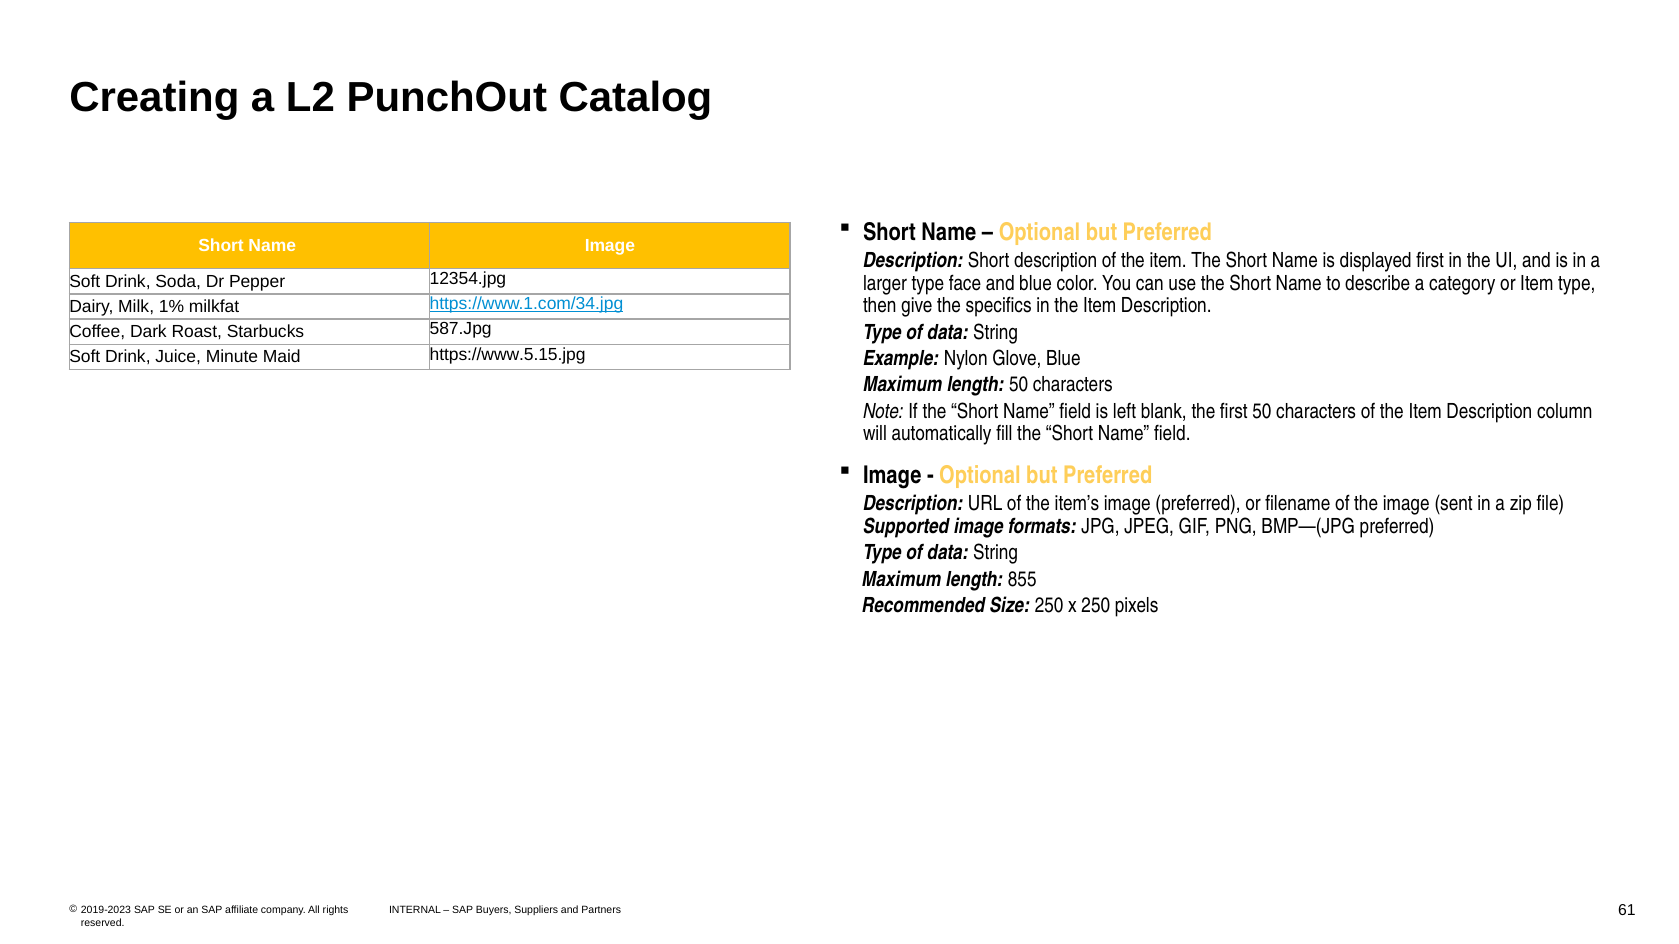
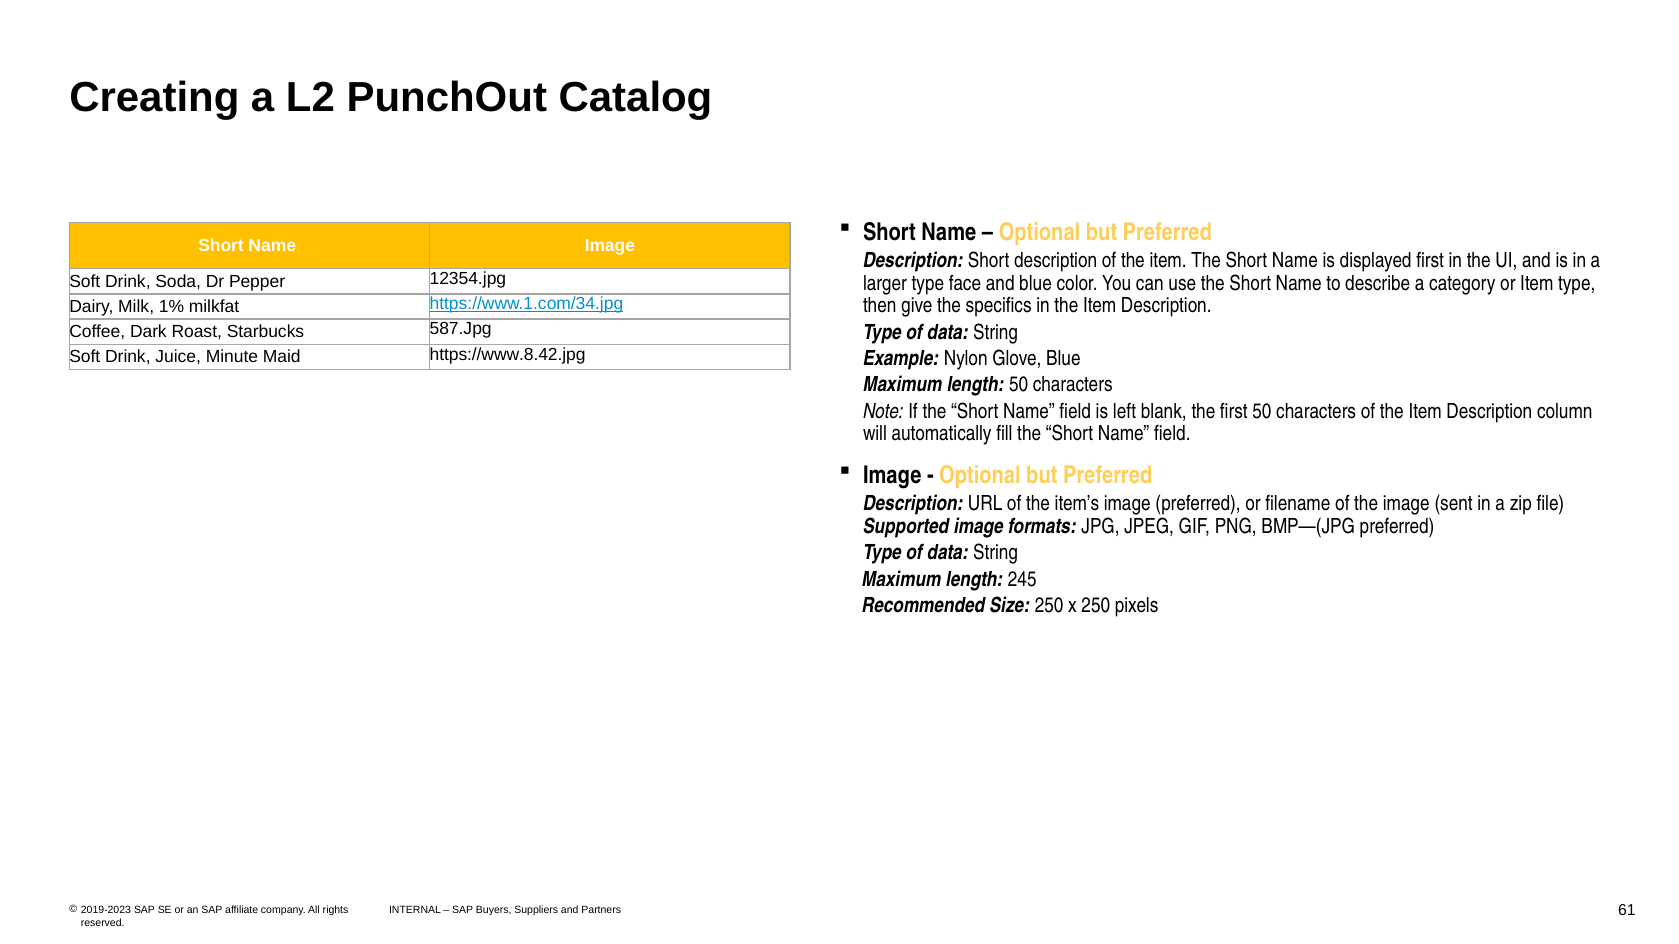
https://www.5.15.jpg: https://www.5.15.jpg -> https://www.8.42.jpg
855: 855 -> 245
